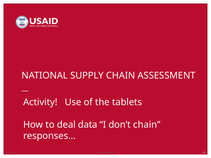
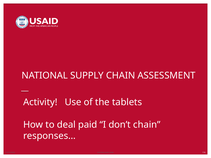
data: data -> paid
